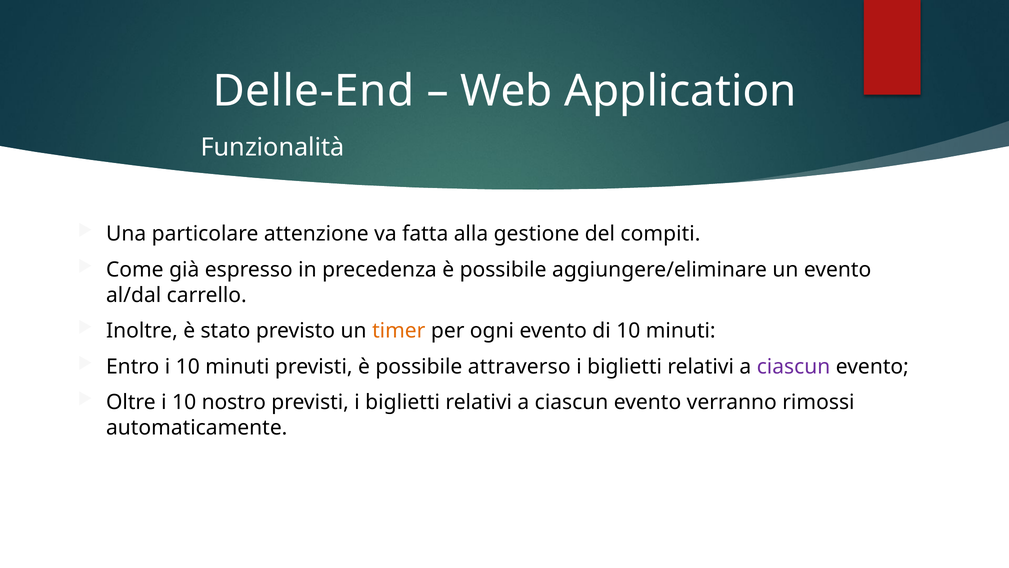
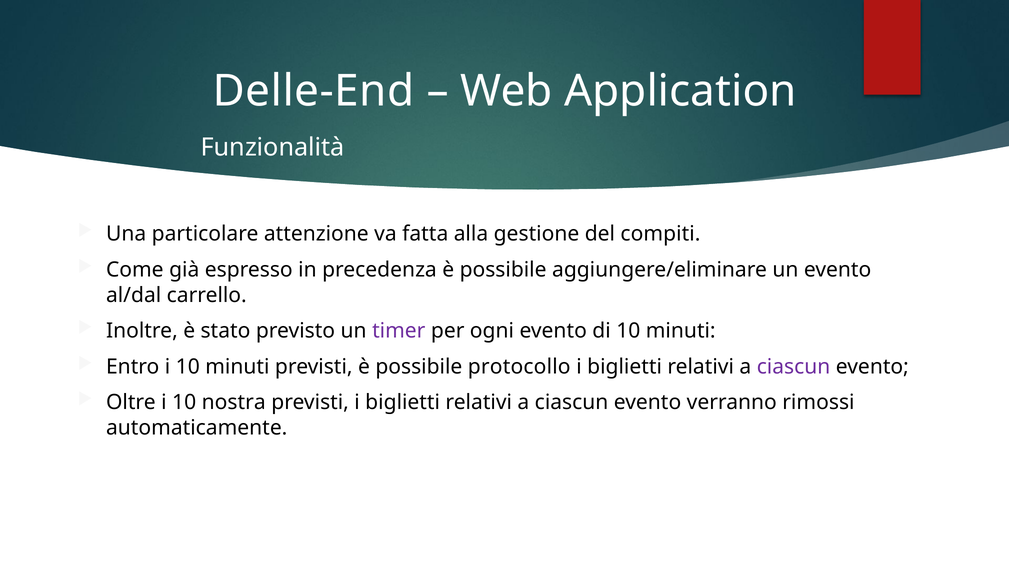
timer colour: orange -> purple
attraverso: attraverso -> protocollo
nostro: nostro -> nostra
